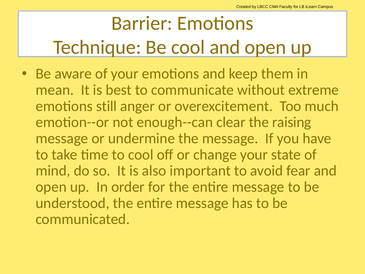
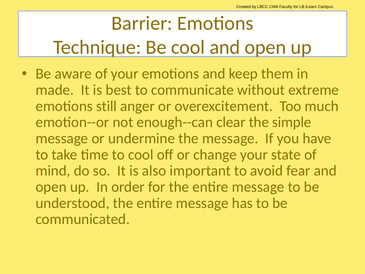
mean: mean -> made
raising: raising -> simple
